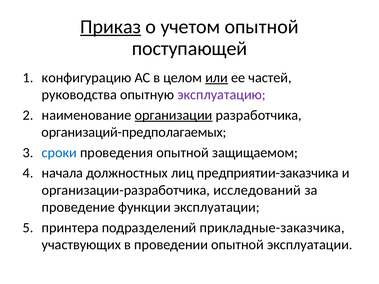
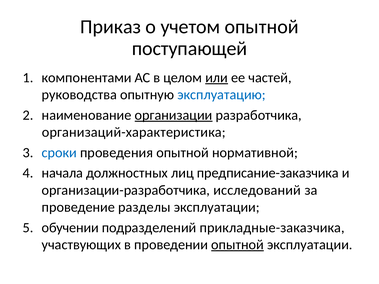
Приказ underline: present -> none
конфигурацию: конфигурацию -> компонентами
эксплуатацию colour: purple -> blue
организаций-предполагаемых: организаций-предполагаемых -> организаций-характеристика
защищаемом: защищаемом -> нормативной
предприятии-заказчика: предприятии-заказчика -> предписание-заказчика
функции: функции -> разделы
принтера: принтера -> обучении
опытной at (238, 245) underline: none -> present
